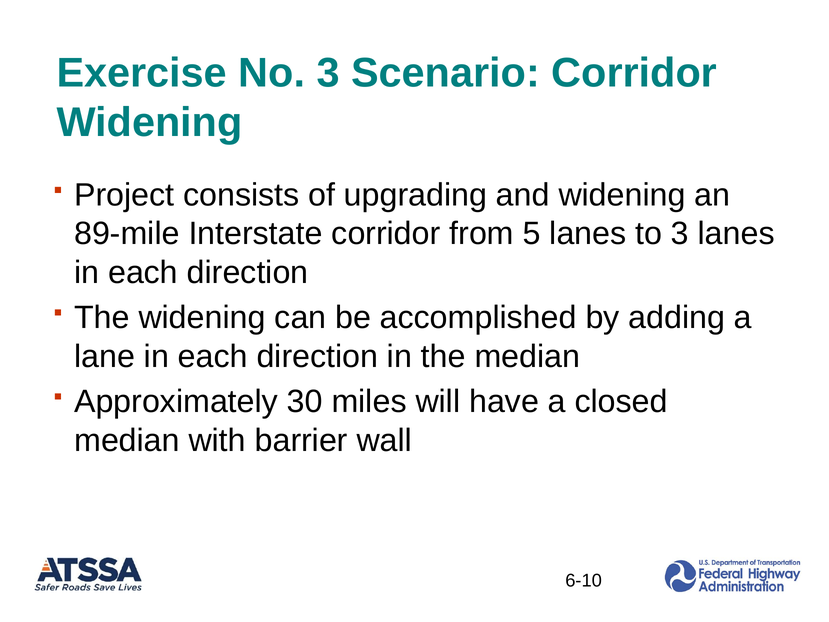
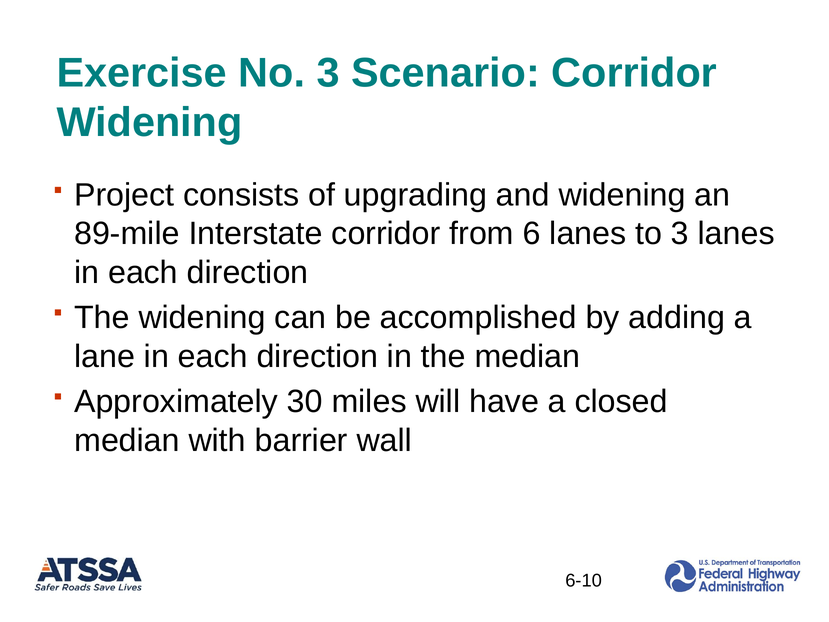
5: 5 -> 6
